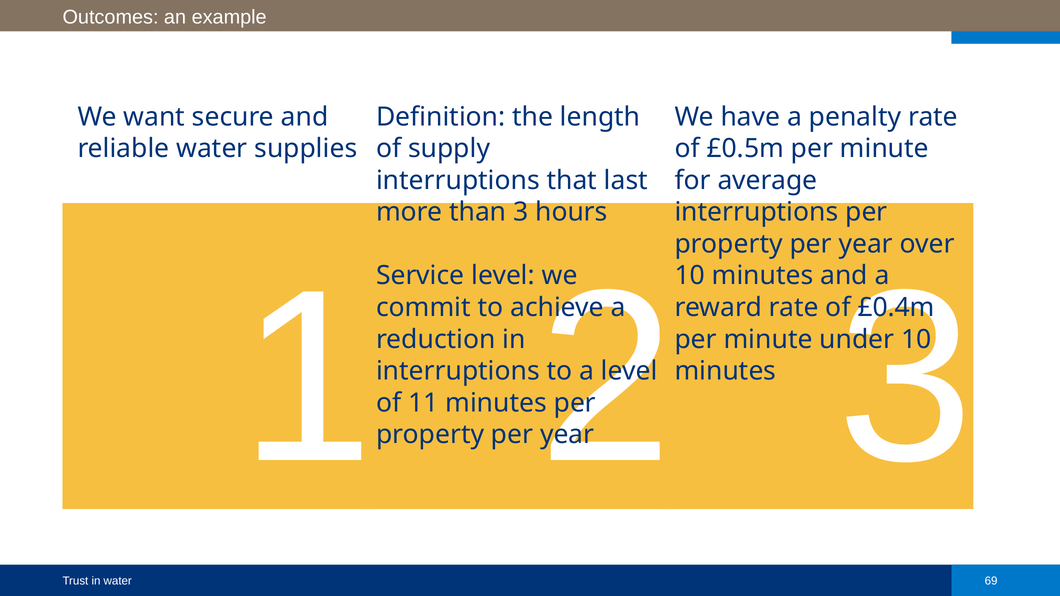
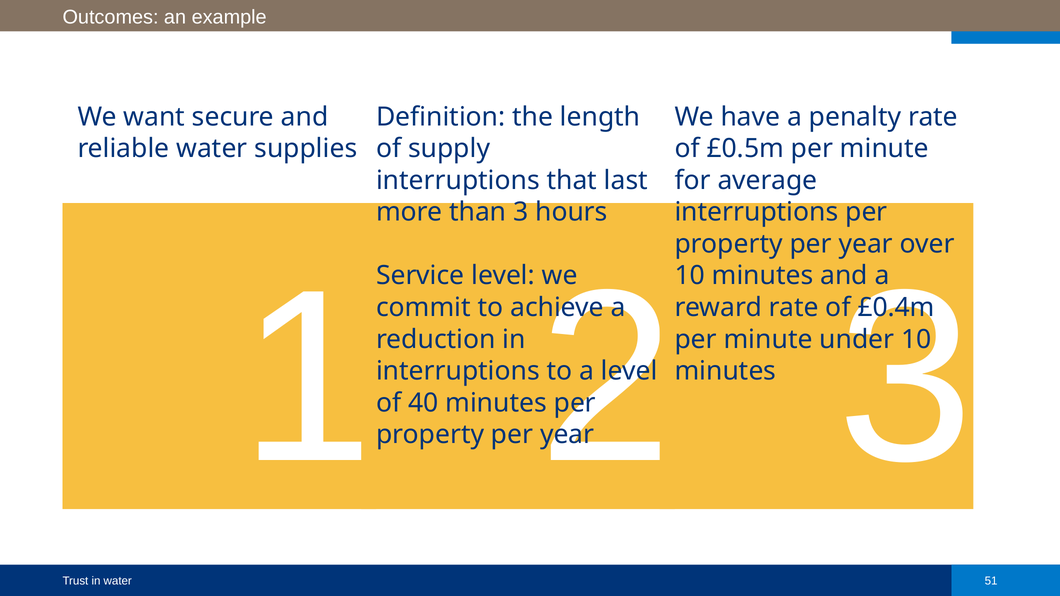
11: 11 -> 40
69: 69 -> 51
